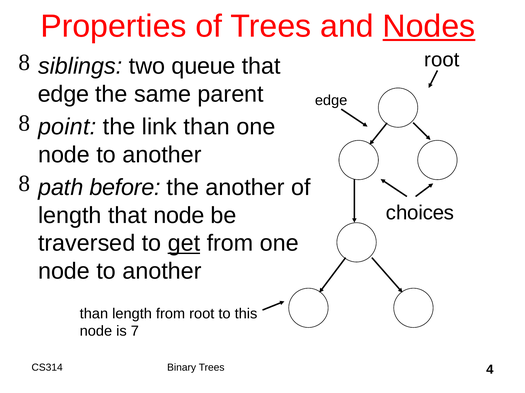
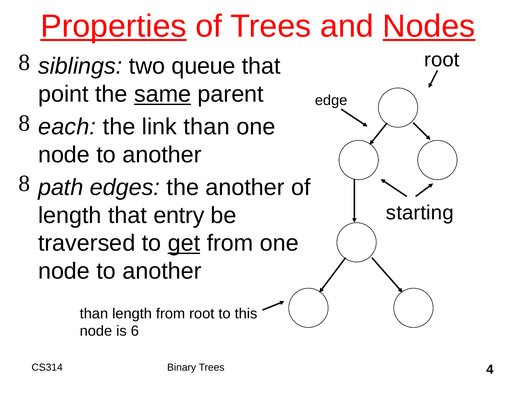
Properties underline: none -> present
edge at (63, 94): edge -> point
same underline: none -> present
point: point -> each
before: before -> edges
choices: choices -> starting
that node: node -> entry
7: 7 -> 6
